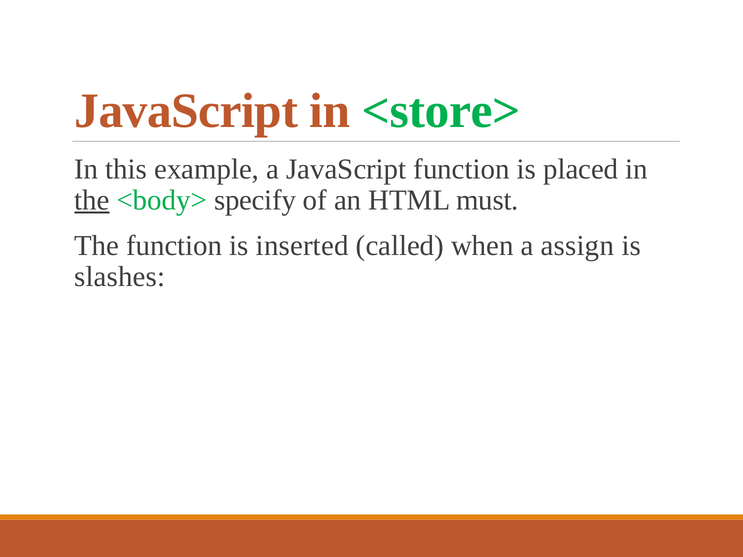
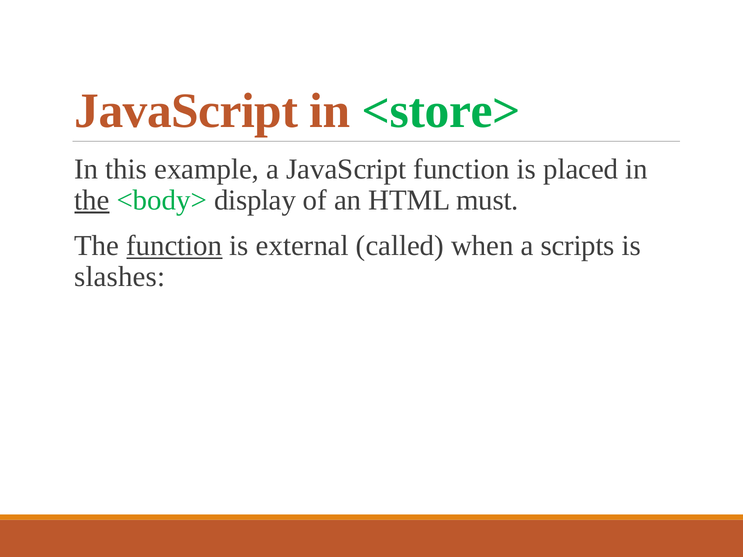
specify: specify -> display
function at (174, 246) underline: none -> present
inserted: inserted -> external
assign: assign -> scripts
